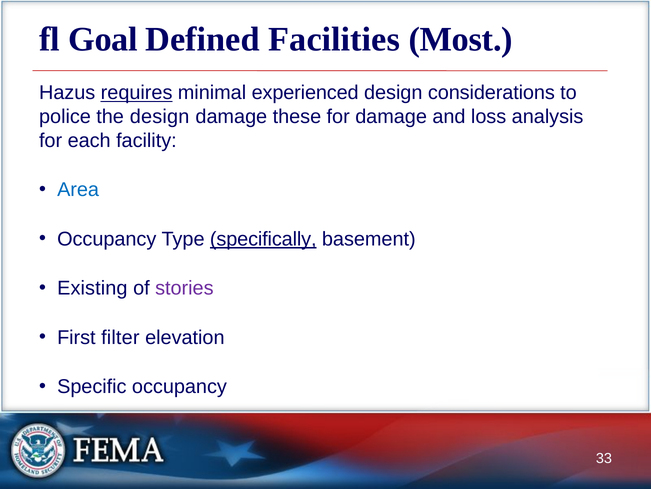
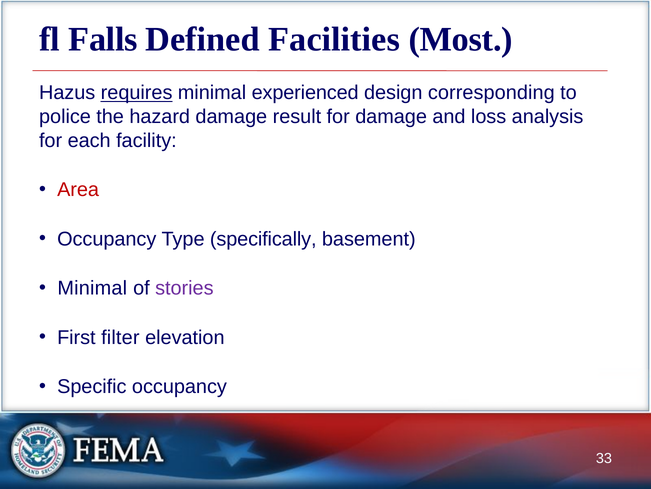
Goal: Goal -> Falls
considerations: considerations -> corresponding
the design: design -> hazard
these: these -> result
Area colour: blue -> red
specifically underline: present -> none
Existing at (92, 288): Existing -> Minimal
